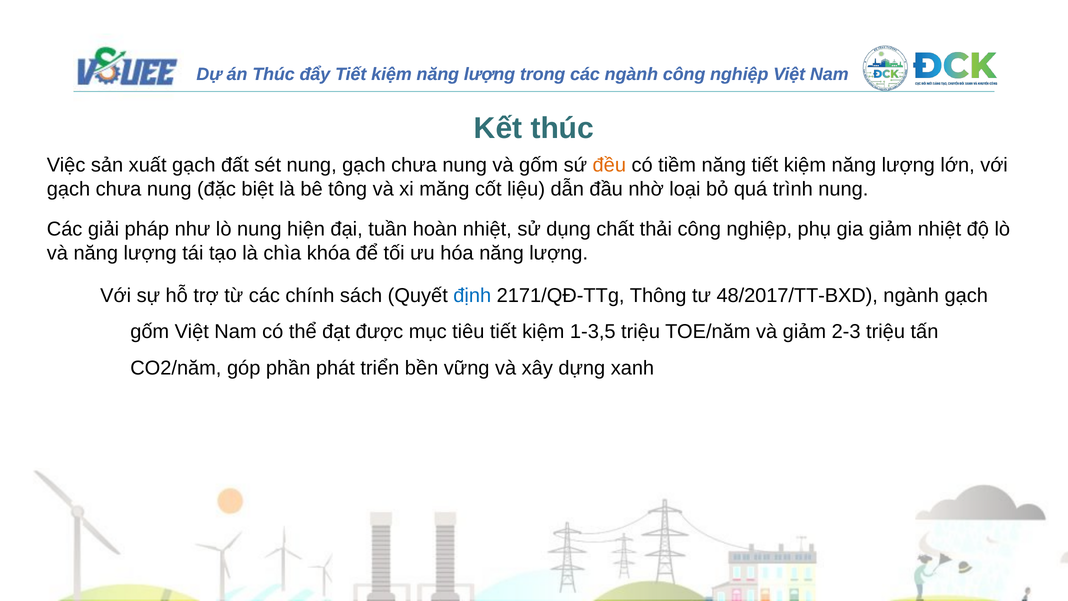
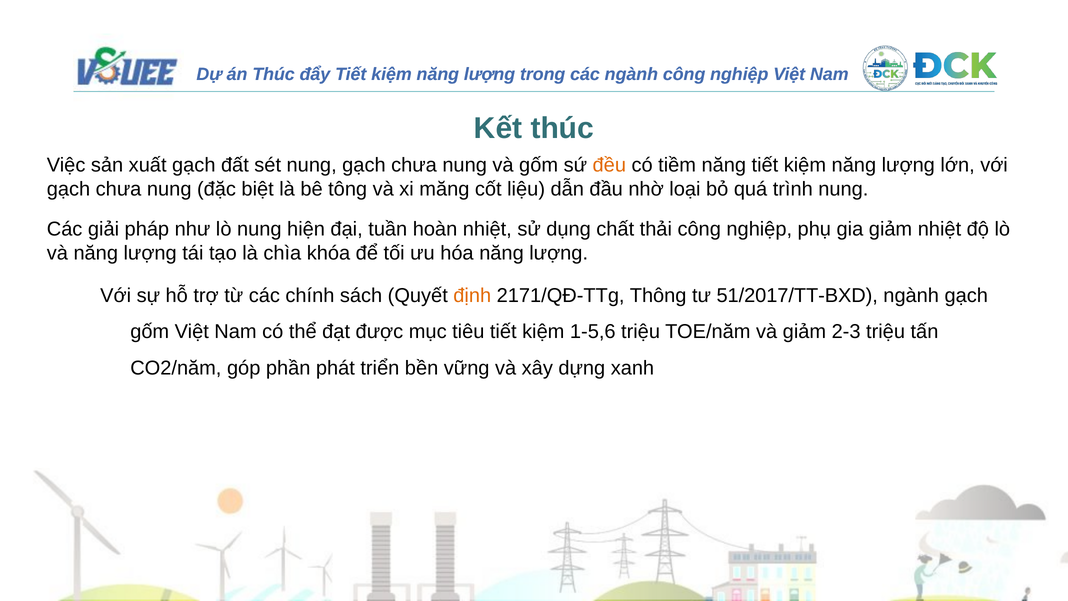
định colour: blue -> orange
48/2017/TT-BXD: 48/2017/TT-BXD -> 51/2017/TT-BXD
1-3,5: 1-3,5 -> 1-5,6
